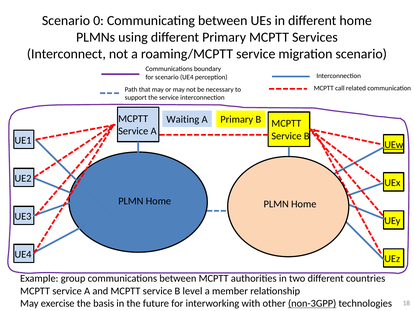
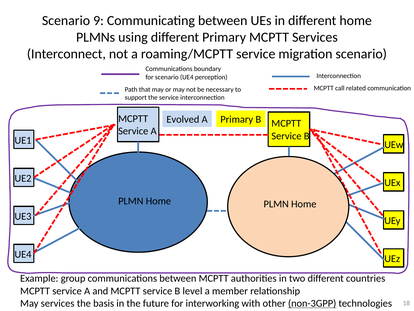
0: 0 -> 9
Waiting: Waiting -> Evolved
UEw underline: present -> none
May exercise: exercise -> services
